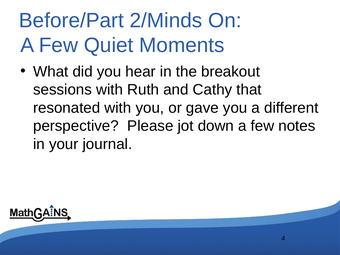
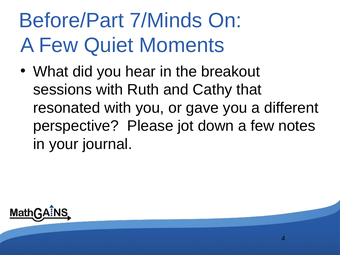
2/Minds: 2/Minds -> 7/Minds
